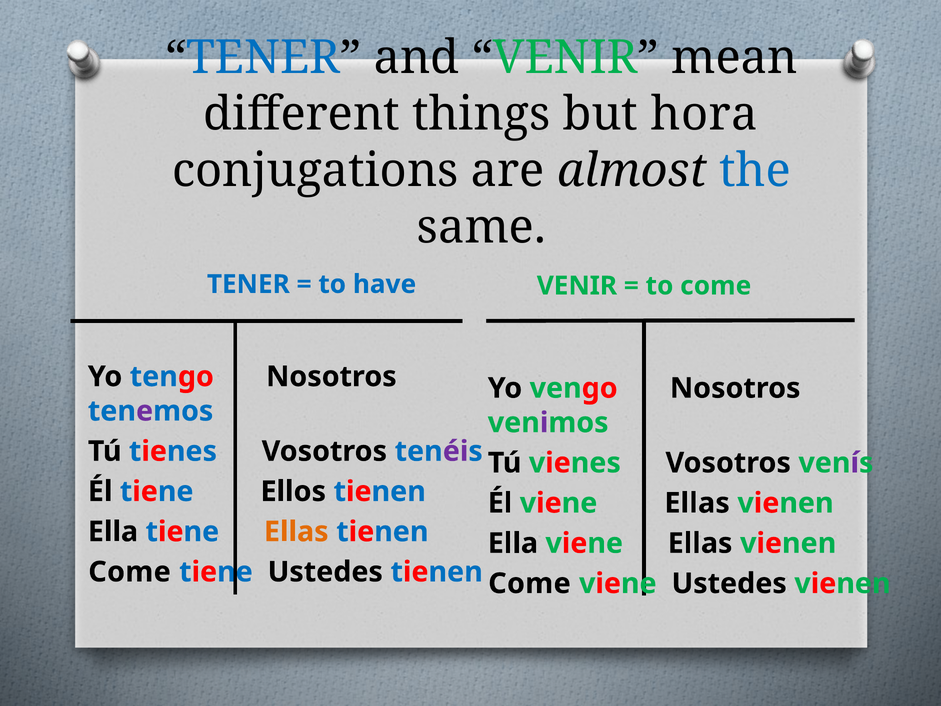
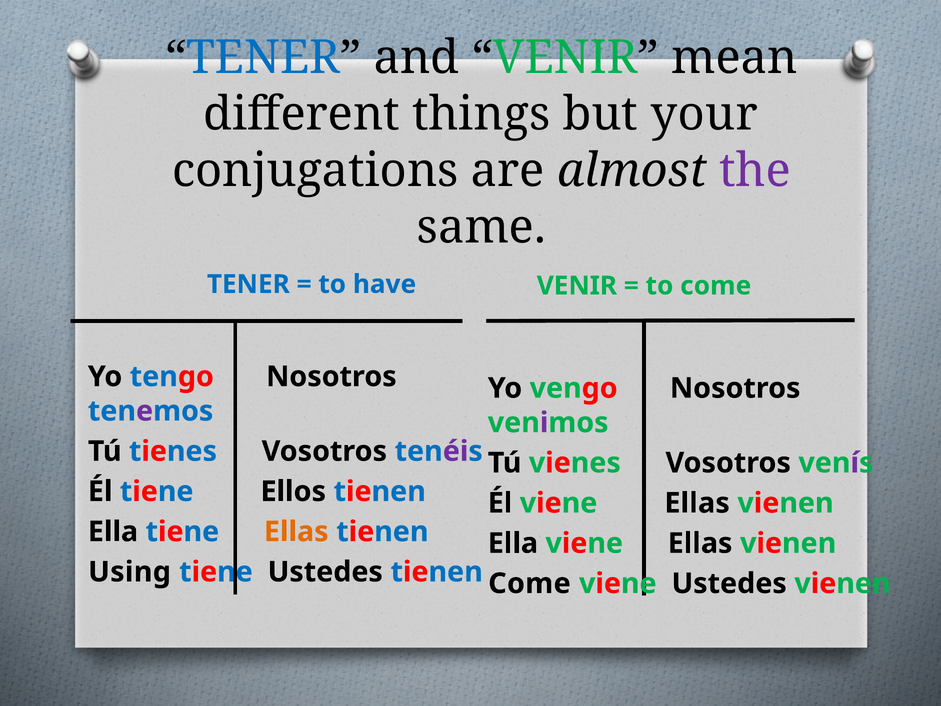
hora: hora -> your
the colour: blue -> purple
Come at (130, 572): Come -> Using
